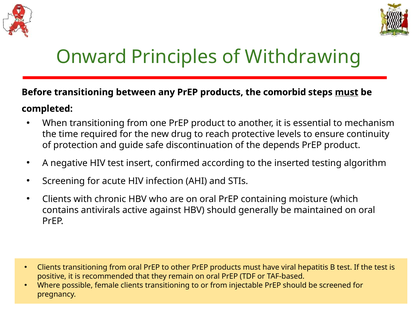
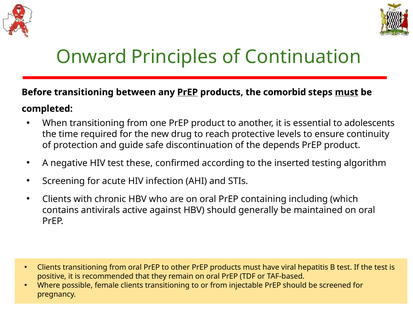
Withdrawing: Withdrawing -> Continuation
PrEP at (188, 92) underline: none -> present
mechanism: mechanism -> adolescents
insert: insert -> these
moisture: moisture -> including
